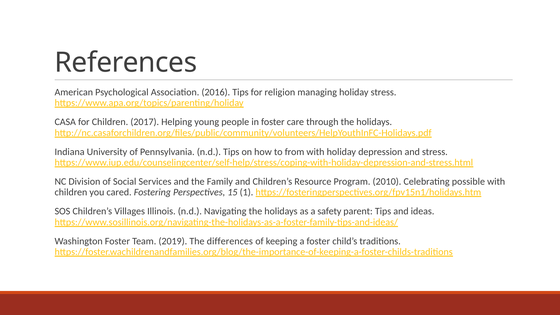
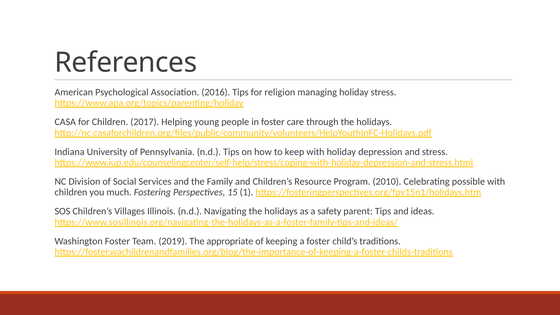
from: from -> keep
cared: cared -> much
differences: differences -> appropriate
